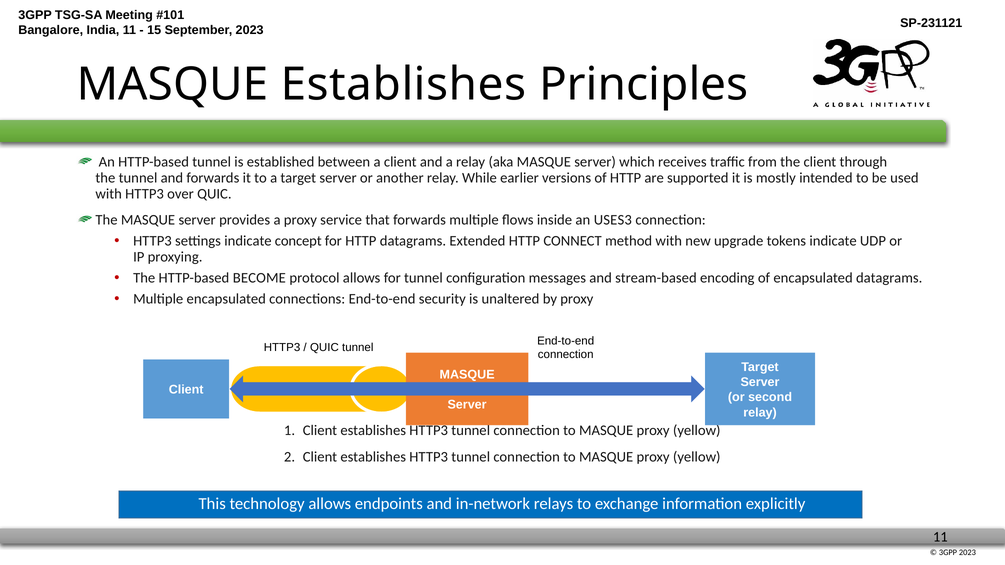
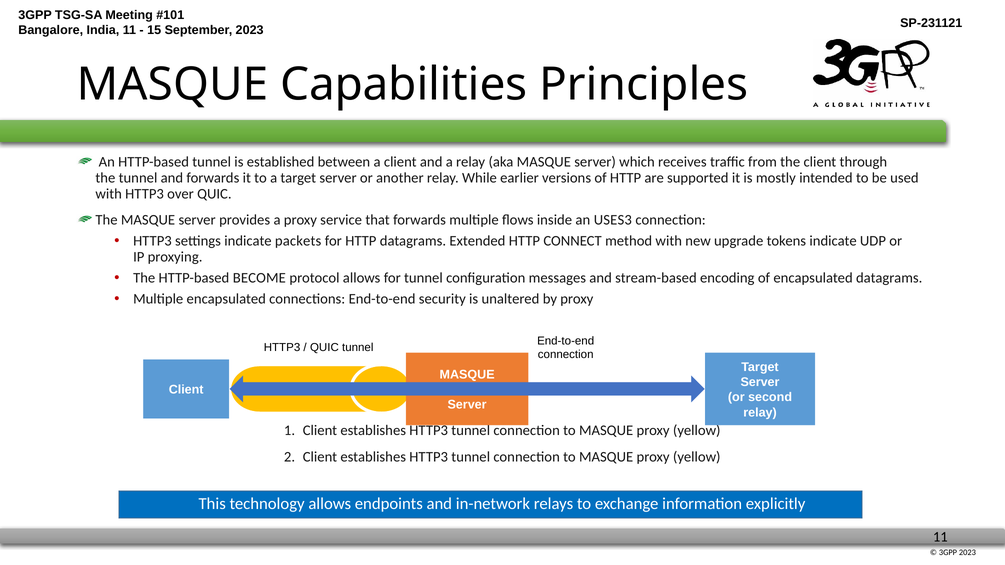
MASQUE Establishes: Establishes -> Capabilities
concept: concept -> packets
